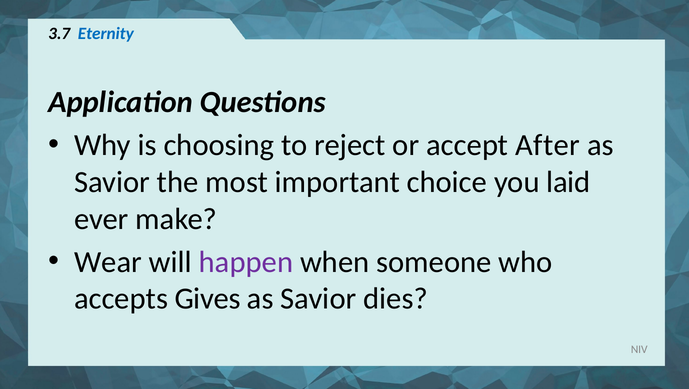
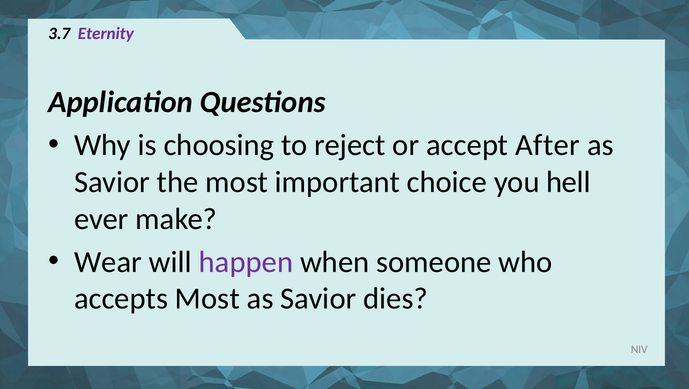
Eternity colour: blue -> purple
laid: laid -> hell
accepts Gives: Gives -> Most
